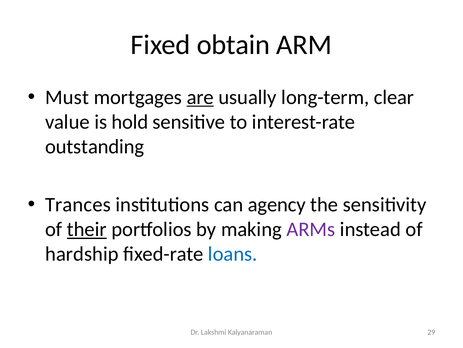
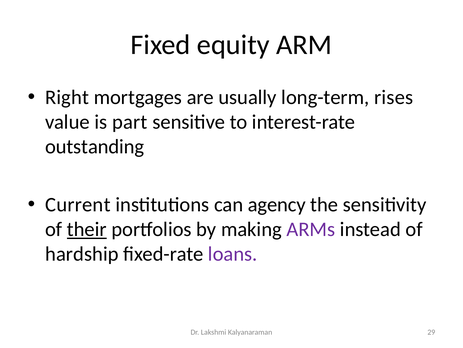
obtain: obtain -> equity
Must: Must -> Right
are underline: present -> none
clear: clear -> rises
hold: hold -> part
Trances: Trances -> Current
loans colour: blue -> purple
